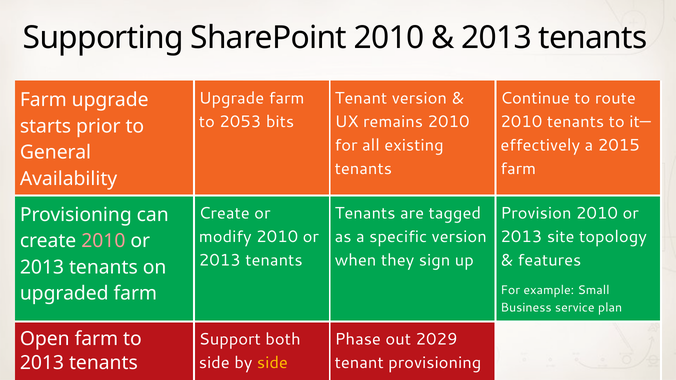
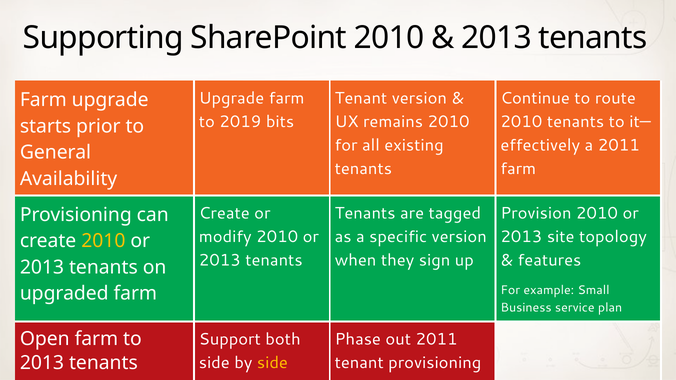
2053: 2053 -> 2019
a 2015: 2015 -> 2011
2010 at (103, 241) colour: pink -> yellow
out 2029: 2029 -> 2011
